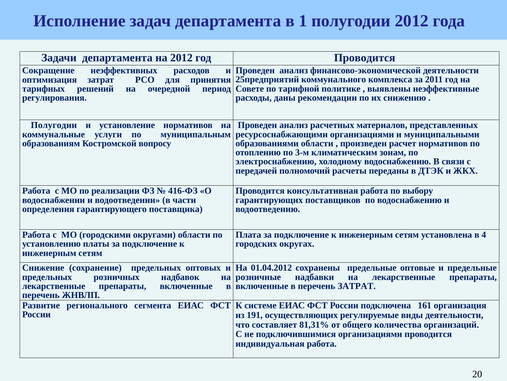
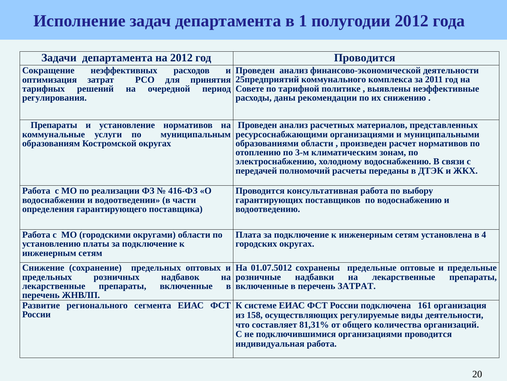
Полугодии at (54, 125): Полугодии -> Препараты
Костромской вопросу: вопросу -> округах
01.04.2012: 01.04.2012 -> 01.07.5012
191: 191 -> 158
